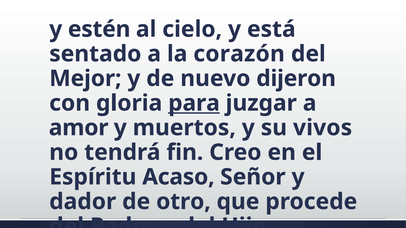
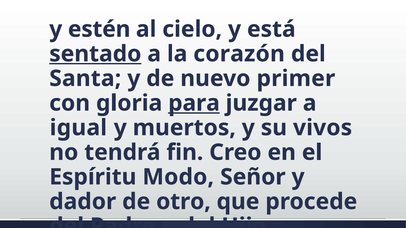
sentado underline: none -> present
Mejor: Mejor -> Santa
dijeron: dijeron -> primer
amor: amor -> igual
Acaso: Acaso -> Modo
